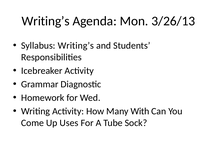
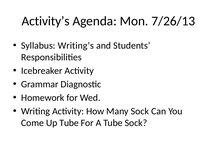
Writing’s at (46, 21): Writing’s -> Activity’s
3/26/13: 3/26/13 -> 7/26/13
Many With: With -> Sock
Up Uses: Uses -> Tube
